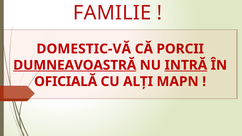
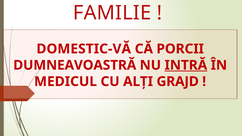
DUMNEAVOASTRĂ underline: present -> none
OFICIALĂ: OFICIALĂ -> MEDICUL
MAPN: MAPN -> GRAJD
